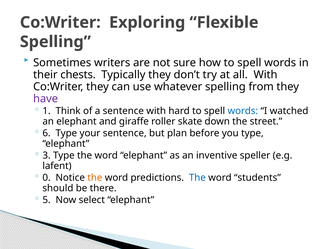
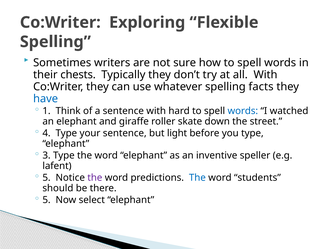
from: from -> facts
have colour: purple -> blue
6: 6 -> 4
plan: plan -> light
0 at (47, 178): 0 -> 5
the at (95, 178) colour: orange -> purple
